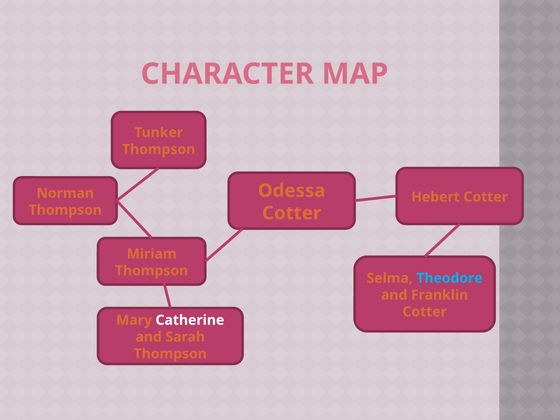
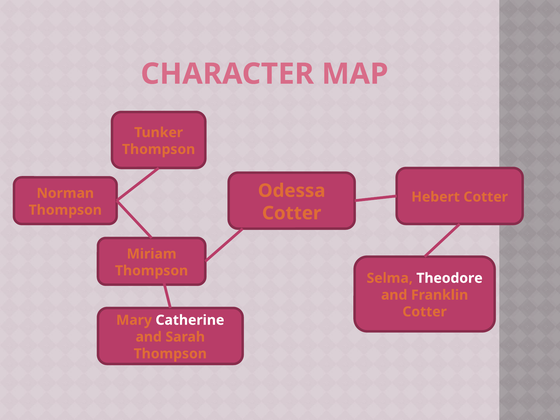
Theodore colour: light blue -> white
